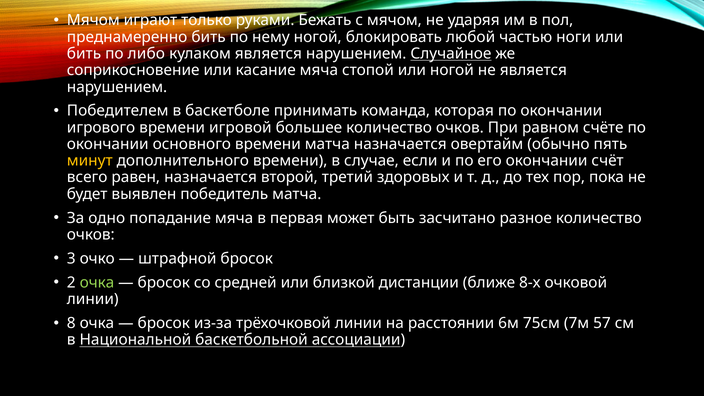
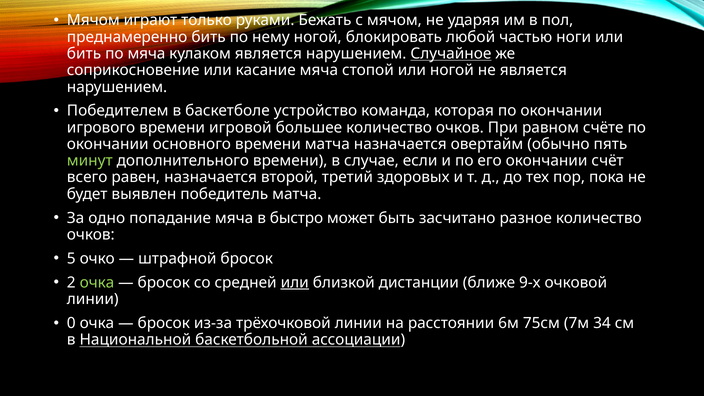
по либо: либо -> мяча
принимать: принимать -> устройство
минут colour: yellow -> light green
первая: первая -> быстро
3: 3 -> 5
или at (295, 283) underline: none -> present
8-х: 8-х -> 9-х
8: 8 -> 0
57: 57 -> 34
